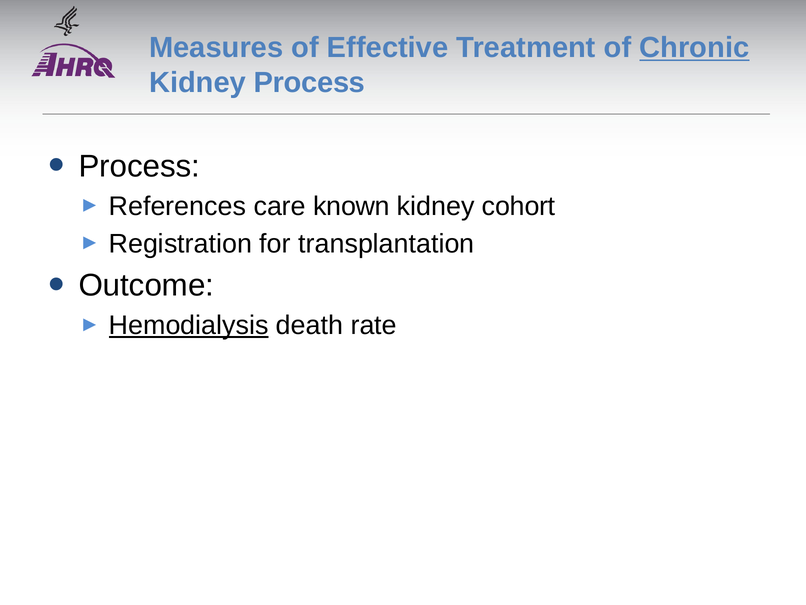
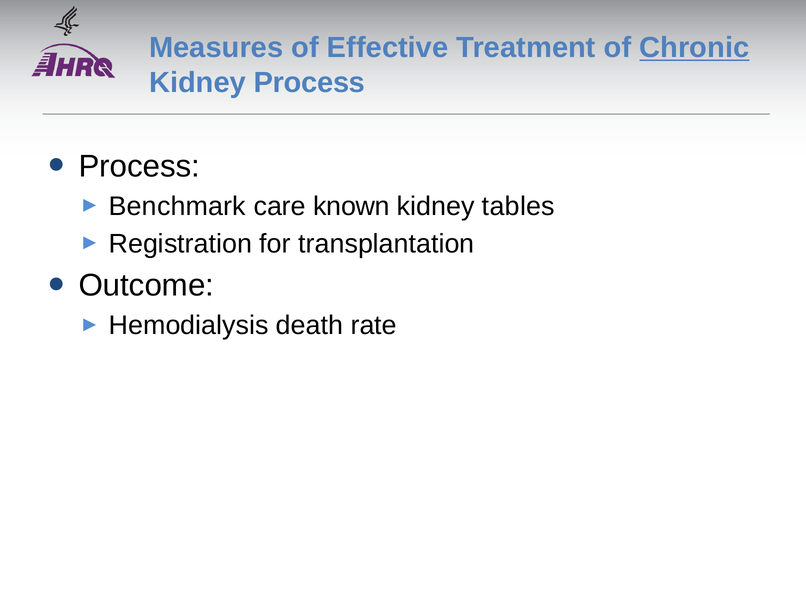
References: References -> Benchmark
cohort: cohort -> tables
Hemodialysis underline: present -> none
